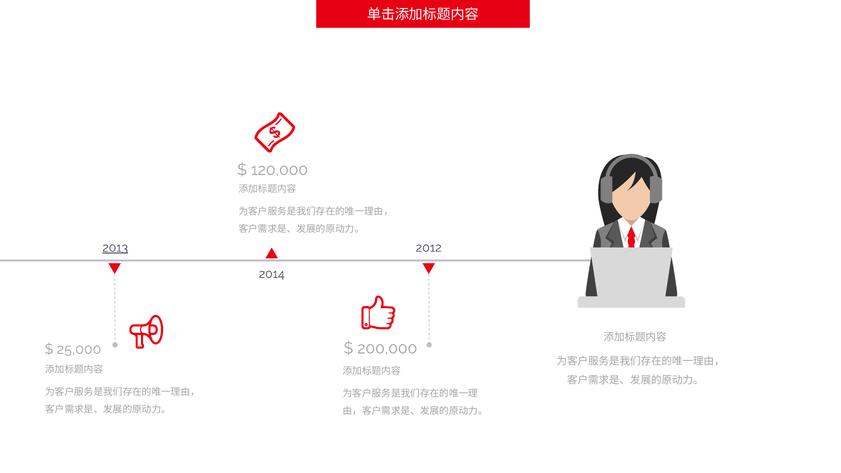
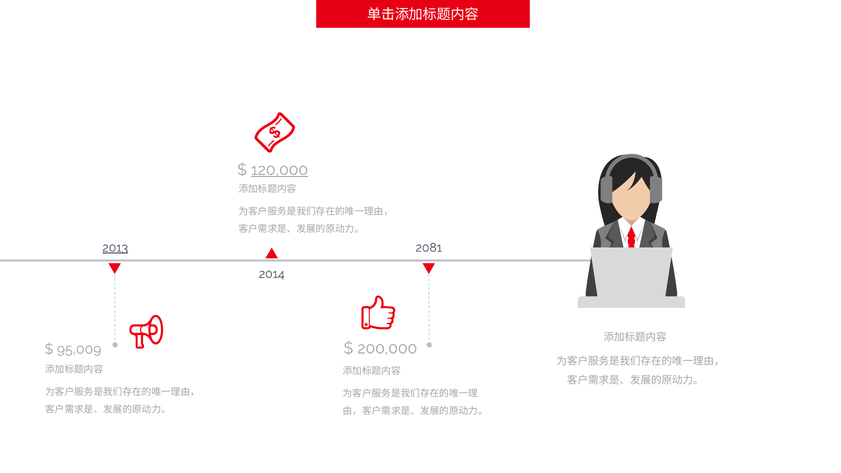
120,000 underline: none -> present
2012: 2012 -> 2081
25,000: 25,000 -> 95,009
